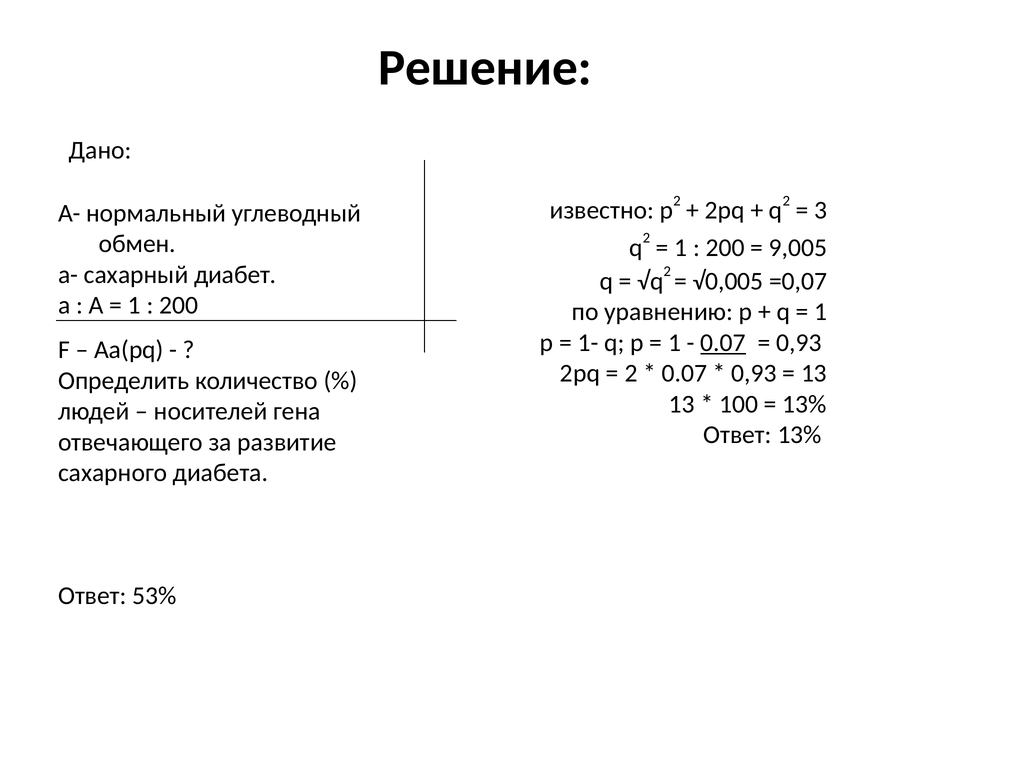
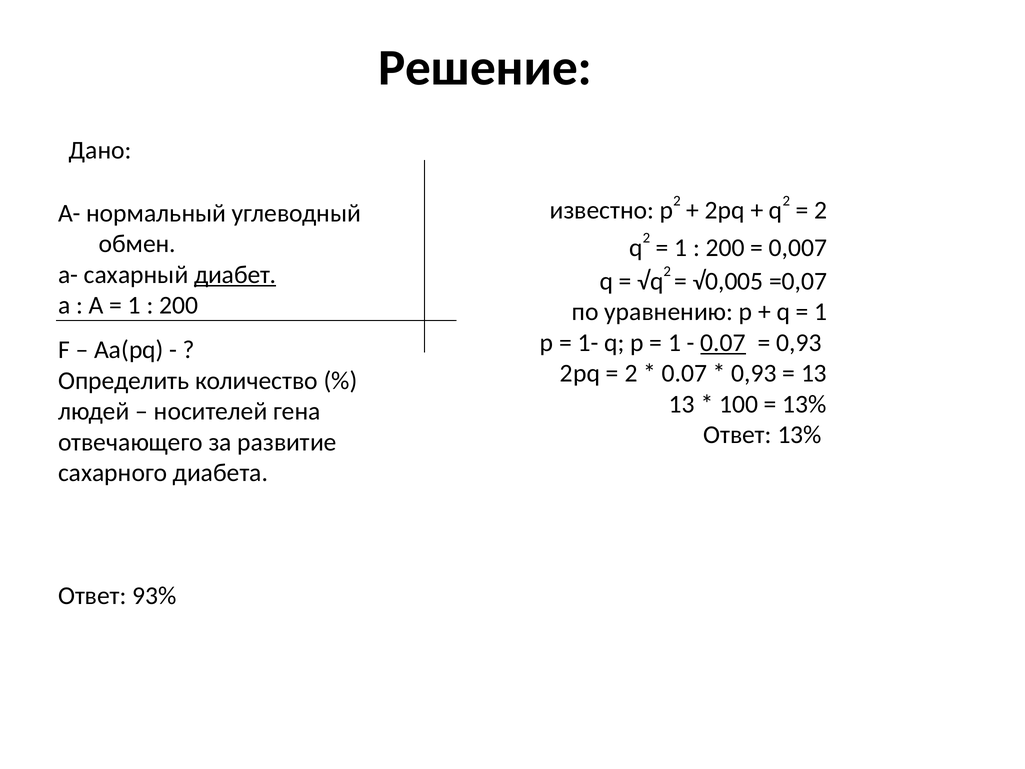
3 at (821, 210): 3 -> 2
9,005: 9,005 -> 0,007
диабет underline: none -> present
53%: 53% -> 93%
